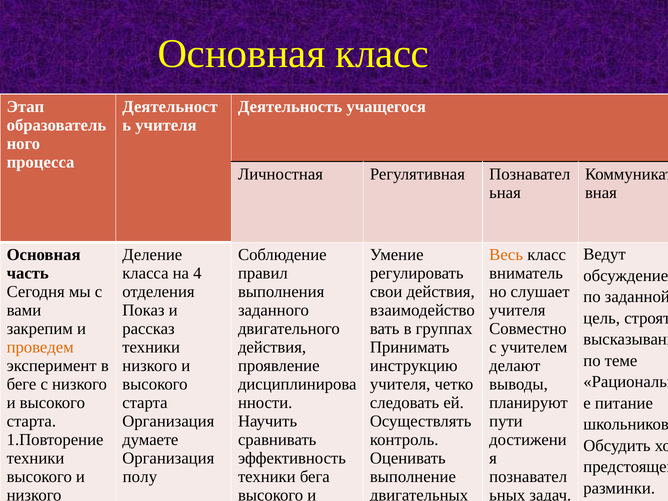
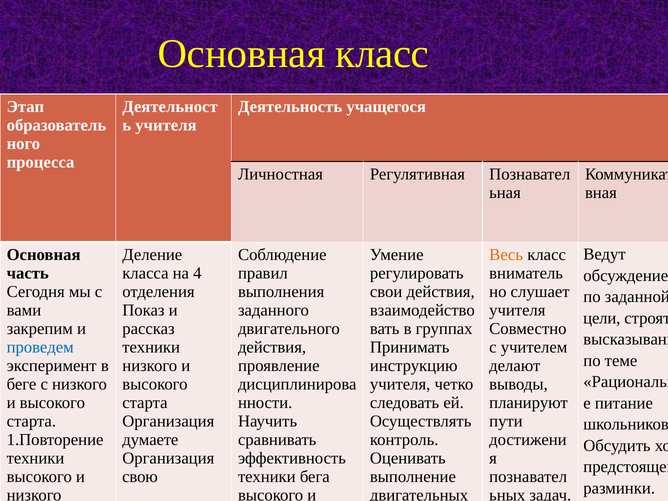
цель at (602, 318): цель -> цели
проведем colour: orange -> blue
полу: полу -> свою
